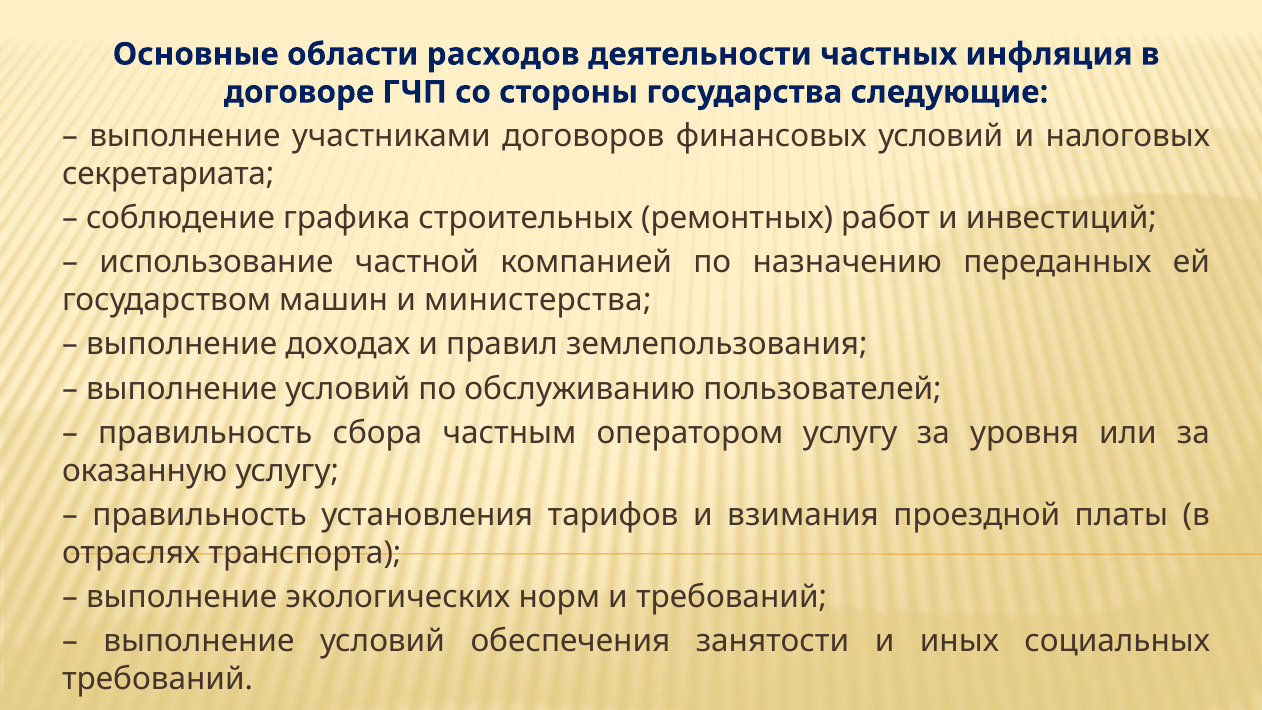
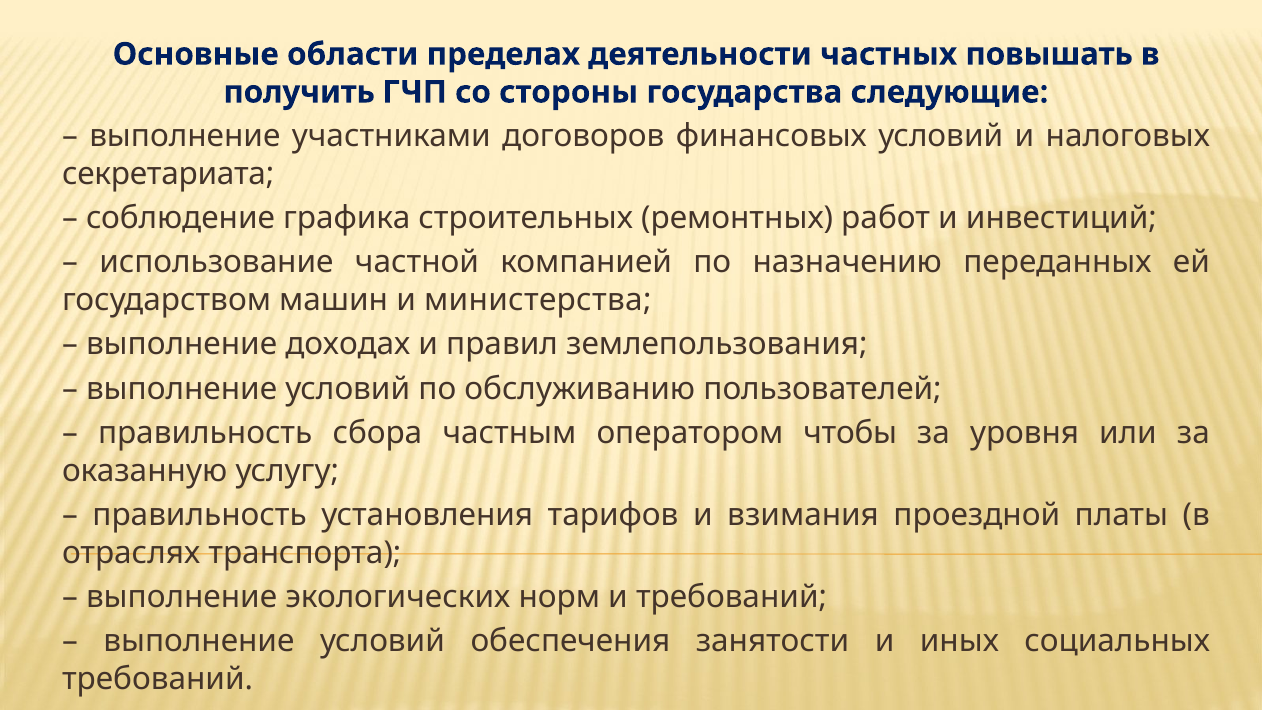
расходов: расходов -> пределах
инфляция: инфляция -> повышать
договоре: договоре -> получить
оператором услугу: услугу -> чтобы
